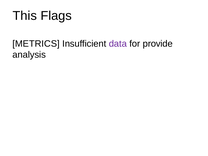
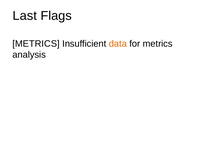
This: This -> Last
data colour: purple -> orange
for provide: provide -> metrics
